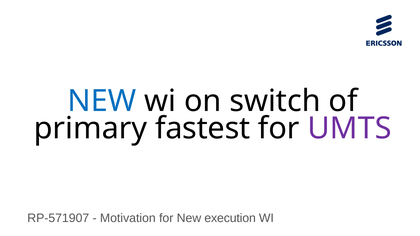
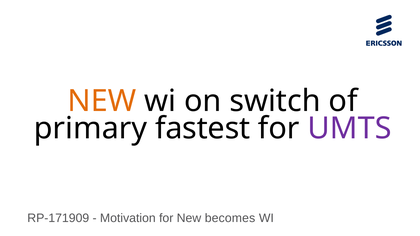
NEW at (102, 101) colour: blue -> orange
RP-571907: RP-571907 -> RP-171909
execution: execution -> becomes
